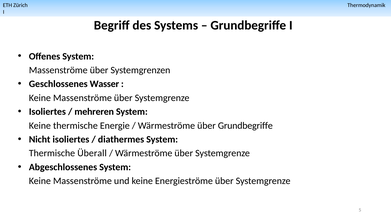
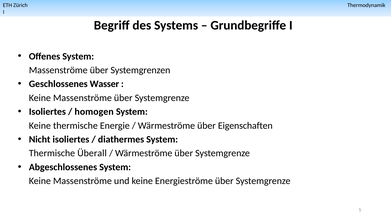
mehreren: mehreren -> homogen
über Grundbegriffe: Grundbegriffe -> Eigenschaften
